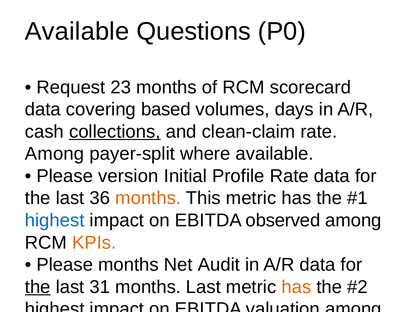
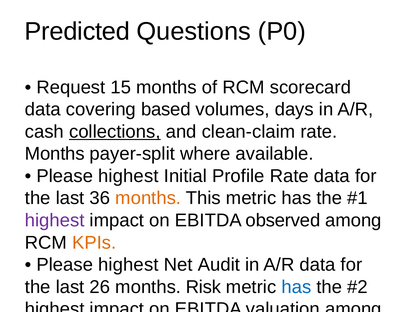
Available at (77, 32): Available -> Predicted
23: 23 -> 15
Among at (55, 154): Among -> Months
version at (128, 176): version -> highest
highest at (55, 220) colour: blue -> purple
months at (128, 265): months -> highest
the at (38, 287) underline: present -> none
31: 31 -> 26
months Last: Last -> Risk
has at (296, 287) colour: orange -> blue
